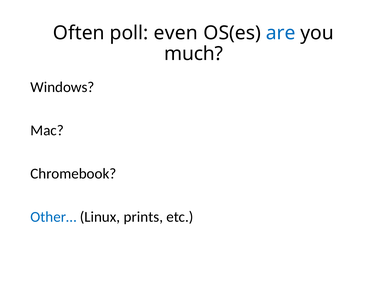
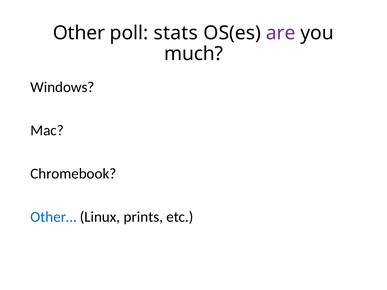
Often: Often -> Other
even: even -> stats
are colour: blue -> purple
